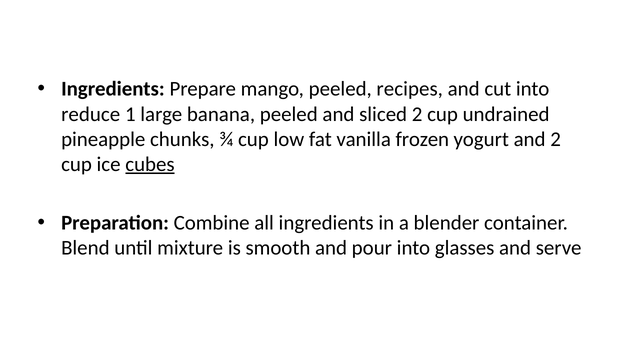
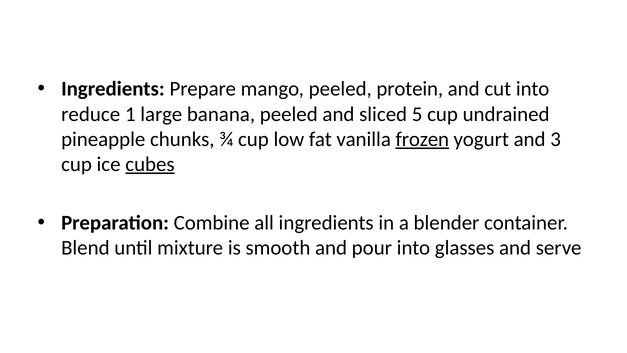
recipes: recipes -> protein
sliced 2: 2 -> 5
frozen underline: none -> present
and 2: 2 -> 3
